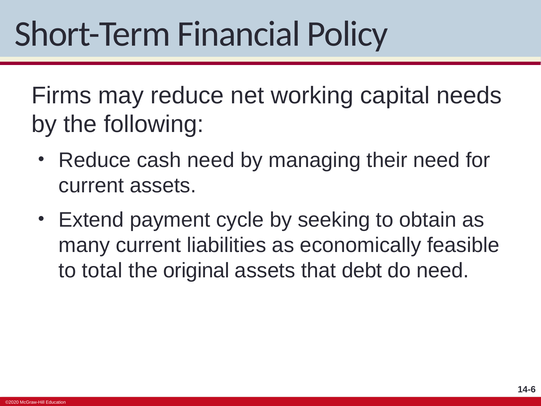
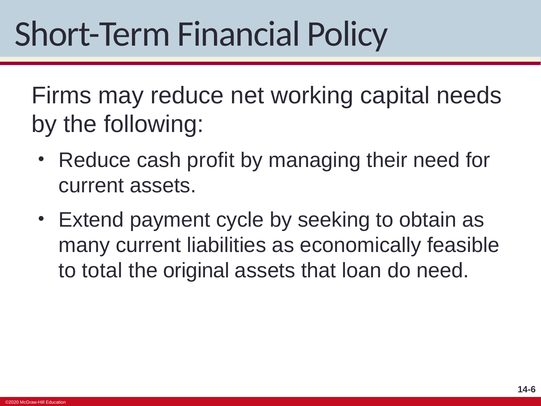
cash need: need -> profit
debt: debt -> loan
